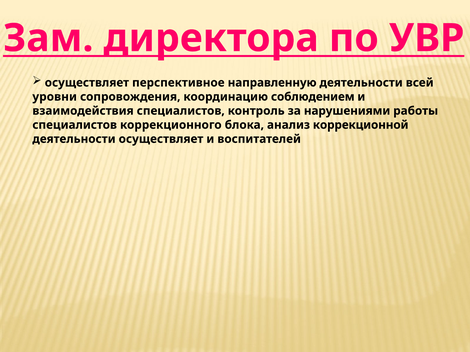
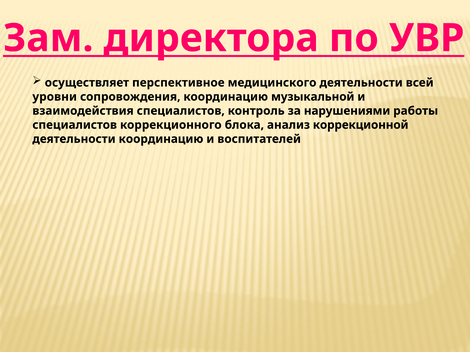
направленную: направленную -> медицинского
соблюдением: соблюдением -> музыкальной
деятельности осуществляет: осуществляет -> координацию
